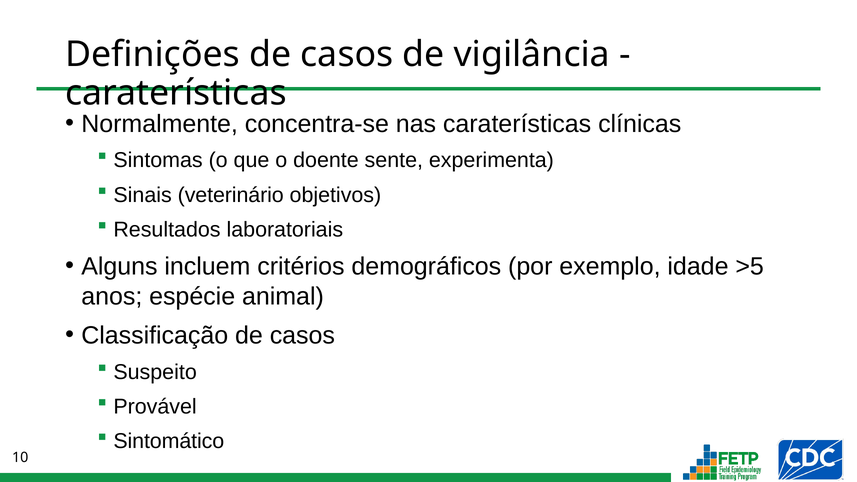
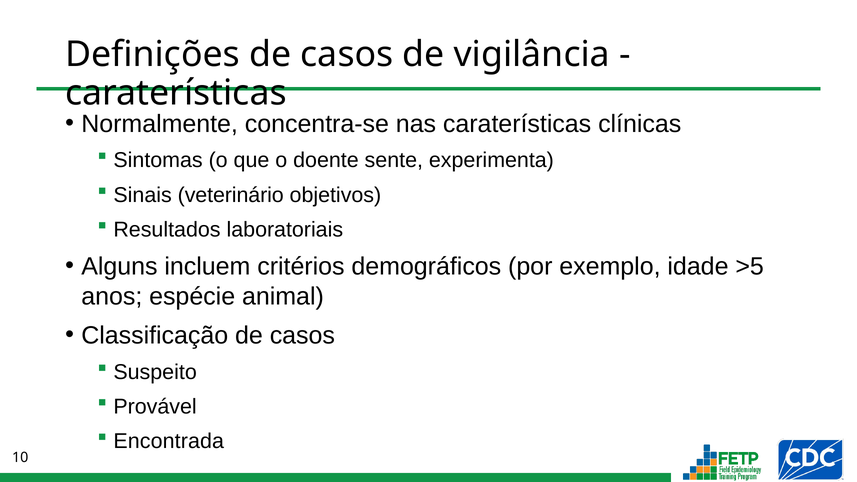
Sintomático: Sintomático -> Encontrada
